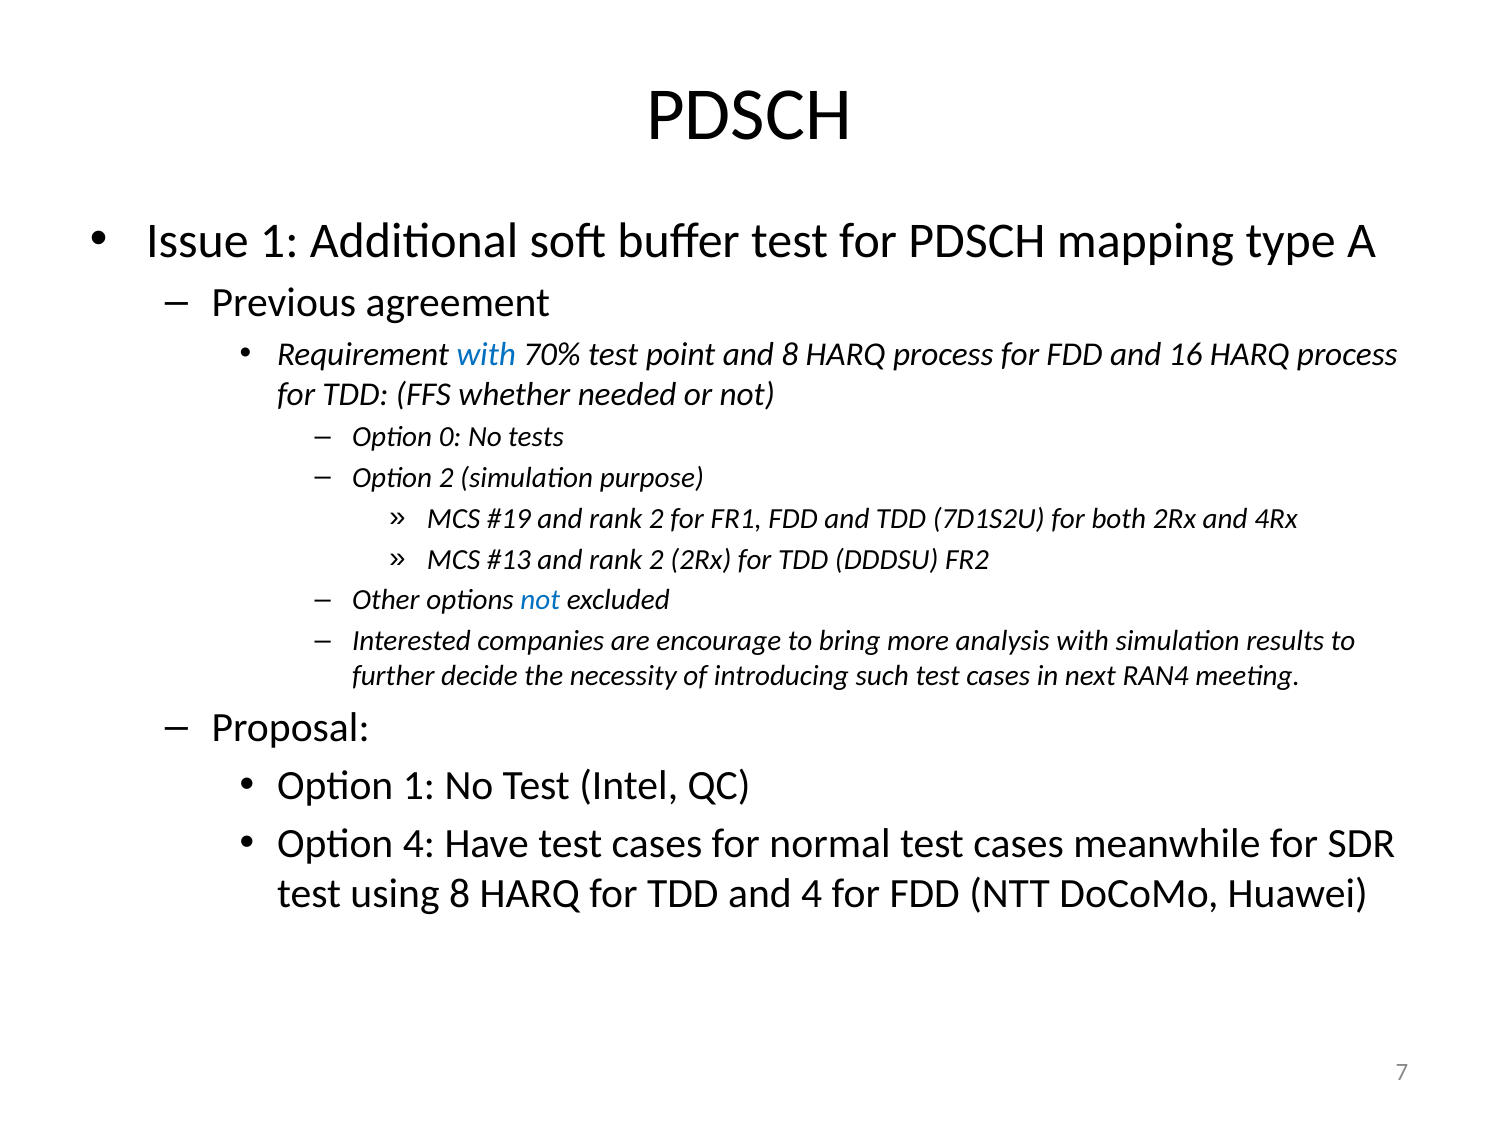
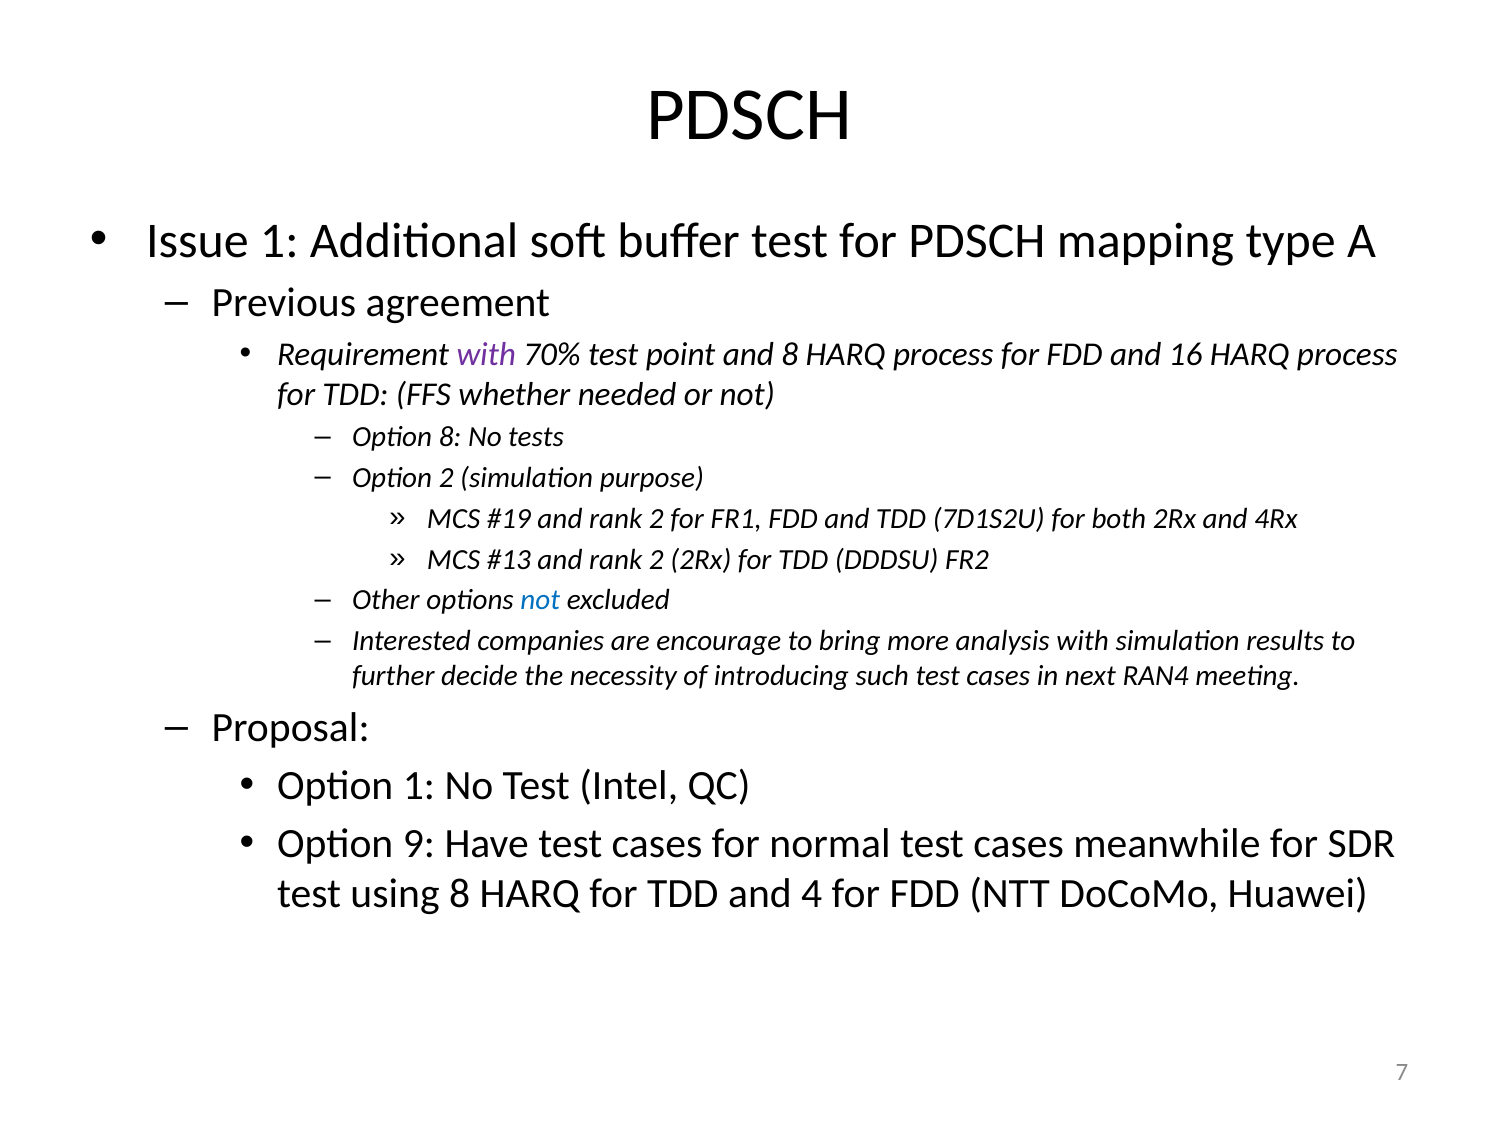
with at (486, 354) colour: blue -> purple
Option 0: 0 -> 8
Option 4: 4 -> 9
